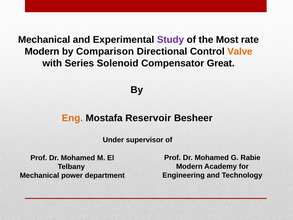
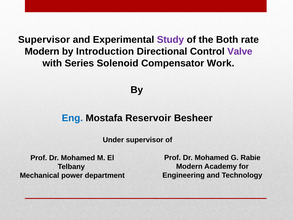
Mechanical at (44, 40): Mechanical -> Supervisor
Most: Most -> Both
Comparison: Comparison -> Introduction
Valve colour: orange -> purple
Great: Great -> Work
Eng colour: orange -> blue
